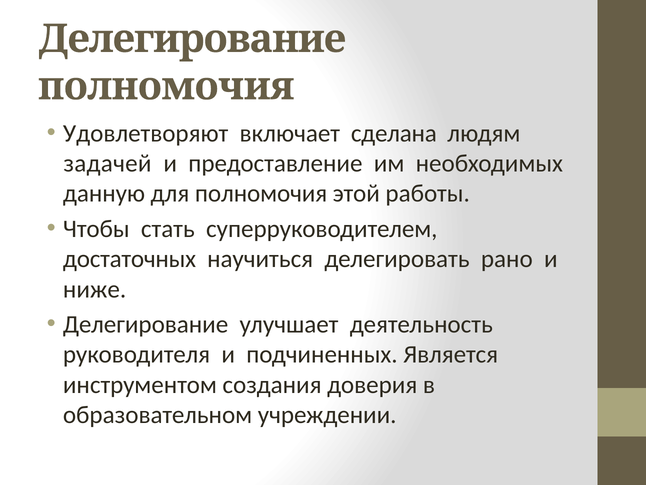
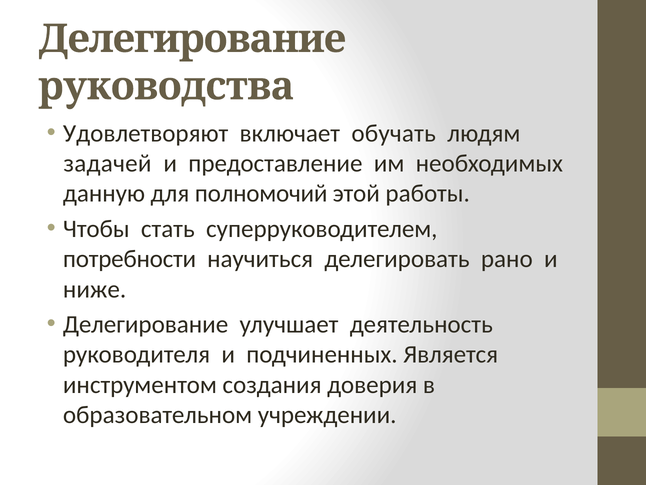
полномочия at (166, 86): полномочия -> руководства
сделана: сделана -> обучать
для полномочия: полномочия -> полномочий
достаточных: достаточных -> потребности
